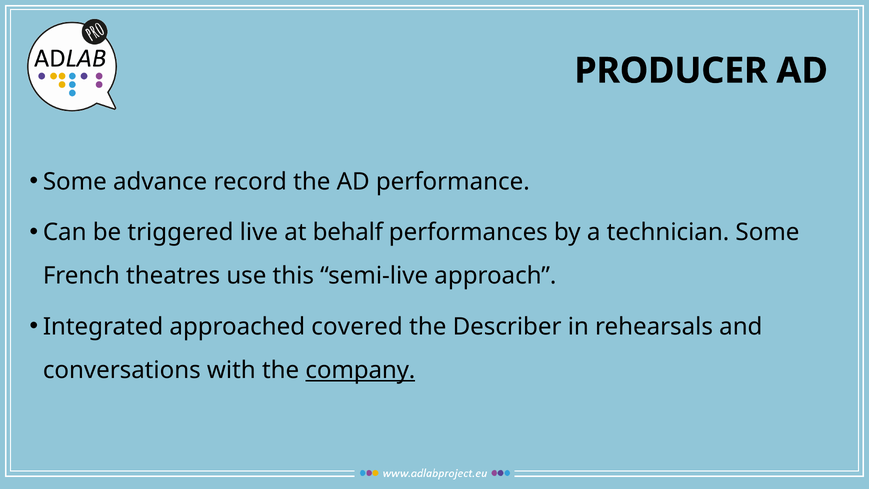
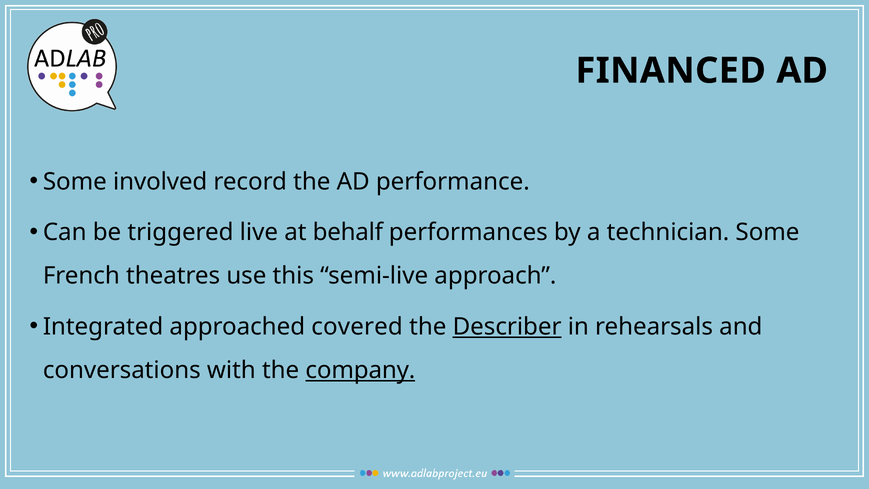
PRODUCER: PRODUCER -> FINANCED
advance: advance -> involved
Describer underline: none -> present
